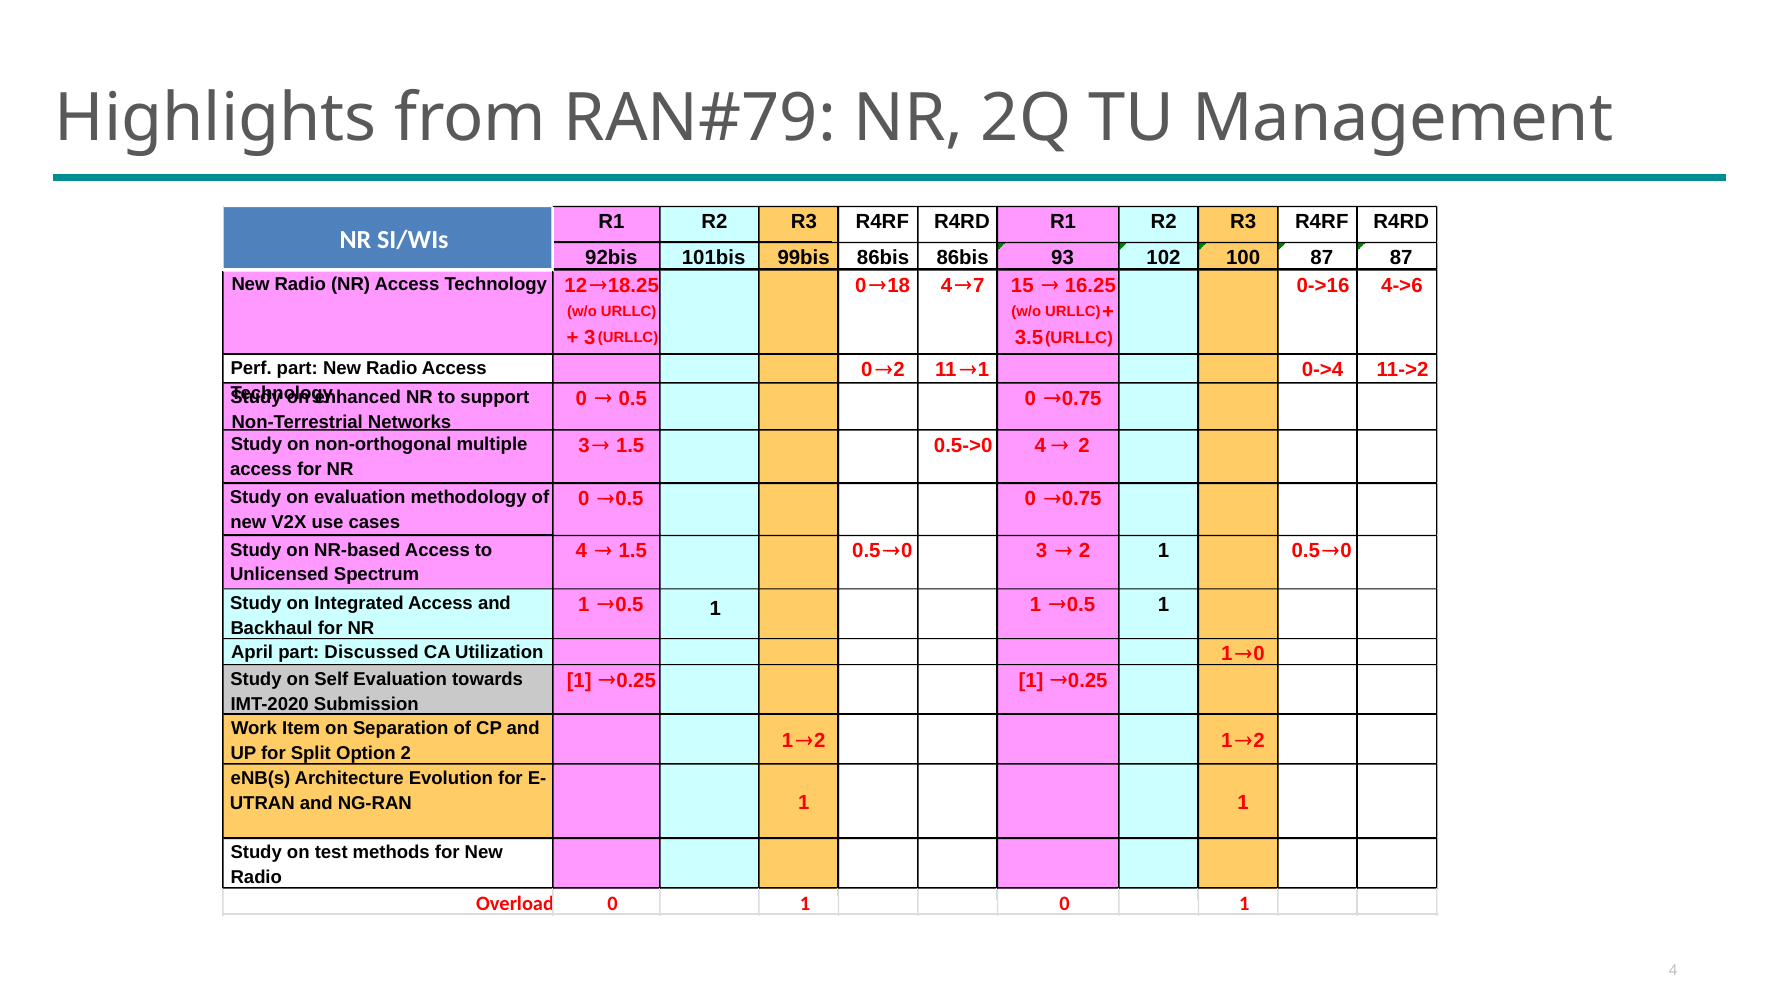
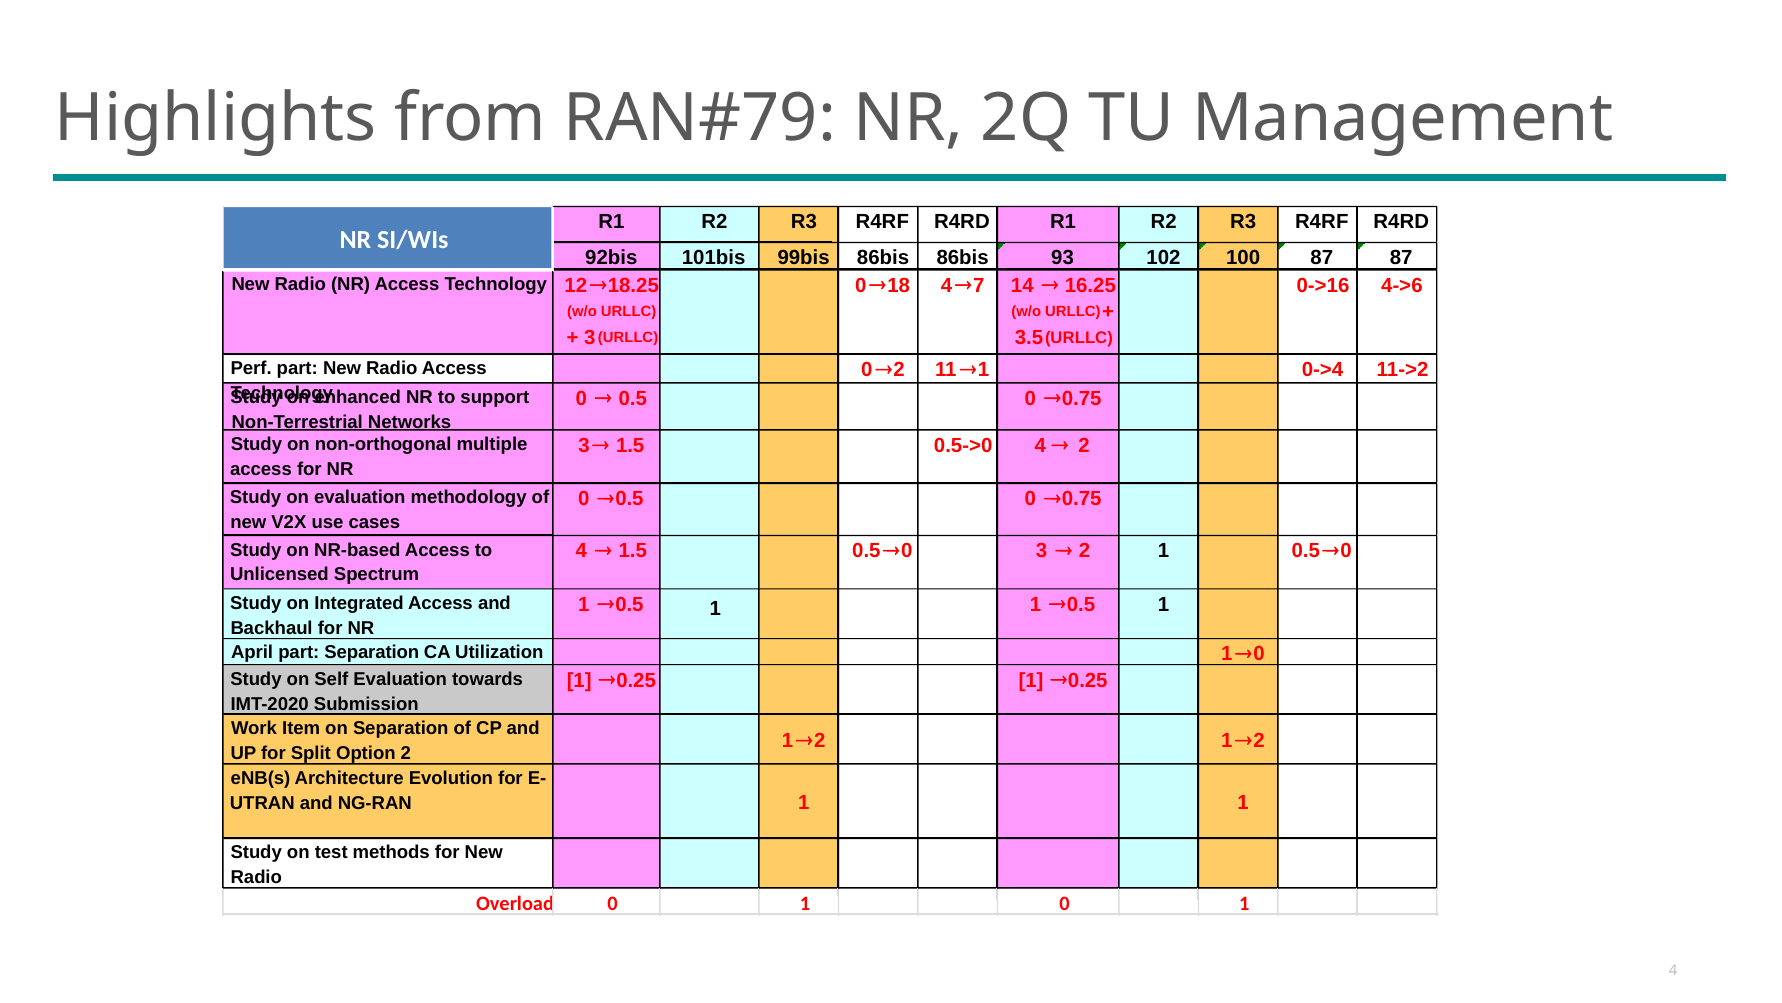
15: 15 -> 14
part Discussed: Discussed -> Separation
